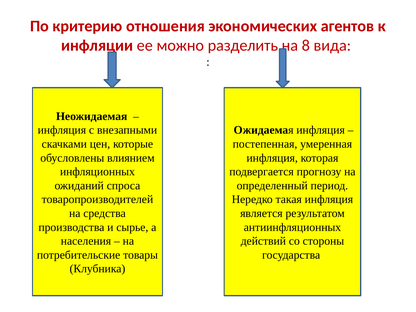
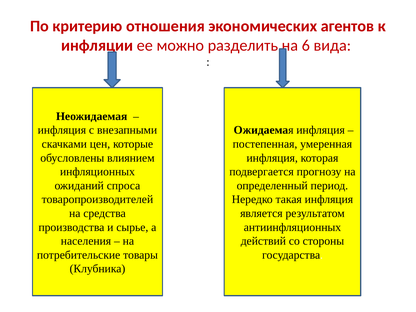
8: 8 -> 6
